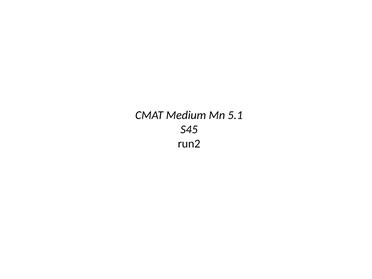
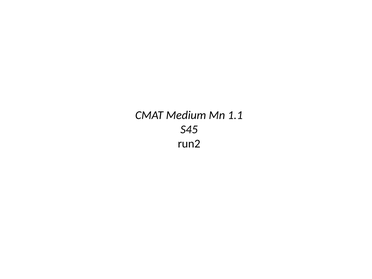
5.1: 5.1 -> 1.1
